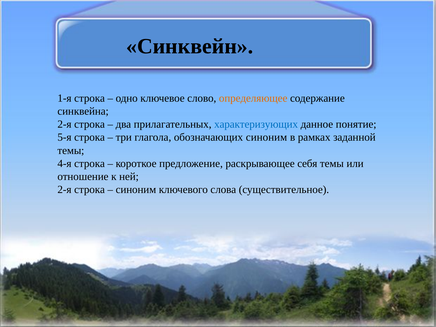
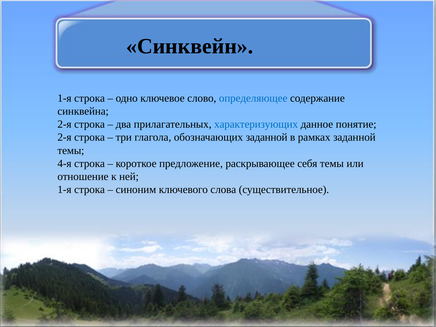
определяющее colour: orange -> blue
5-я at (64, 137): 5-я -> 2-я
обозначающих синоним: синоним -> заданной
2-я at (64, 190): 2-я -> 1-я
